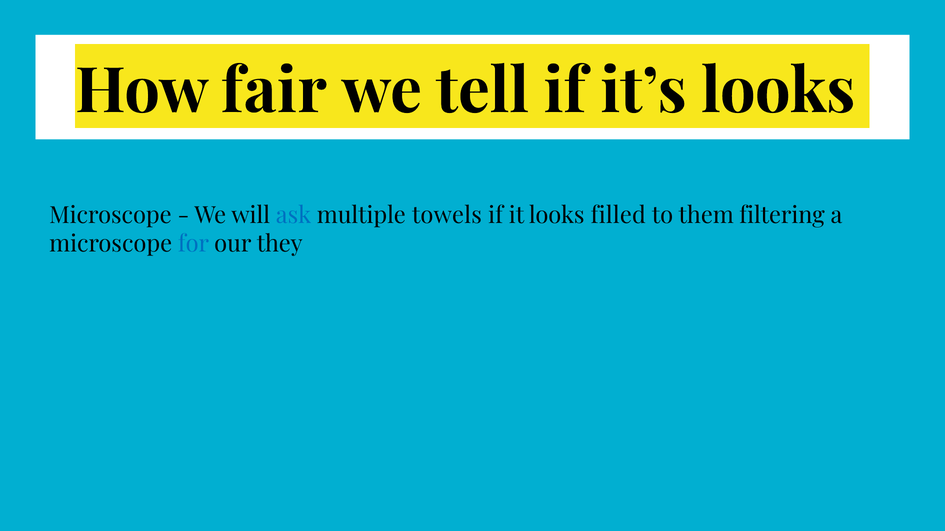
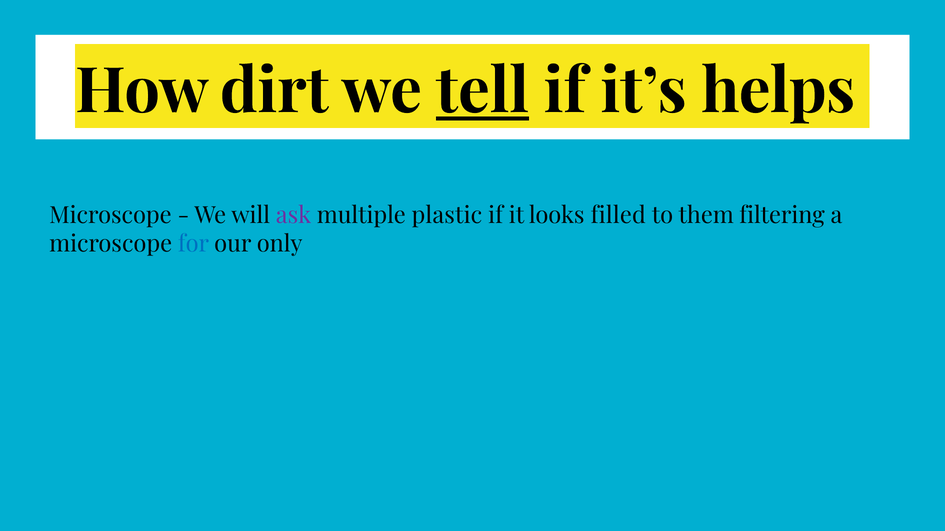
fair: fair -> dirt
tell underline: none -> present
it’s looks: looks -> helps
ask colour: blue -> purple
towels: towels -> plastic
they: they -> only
